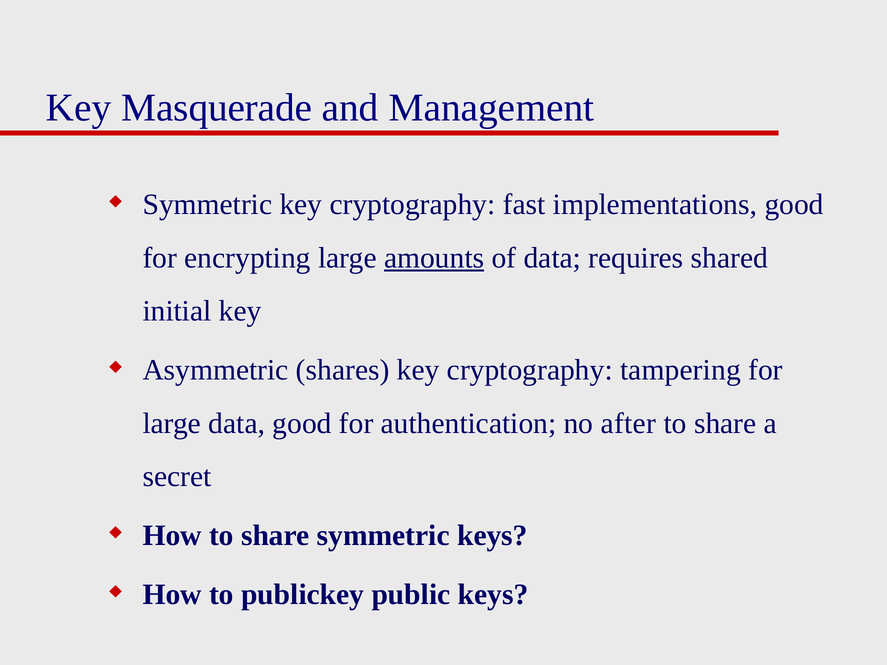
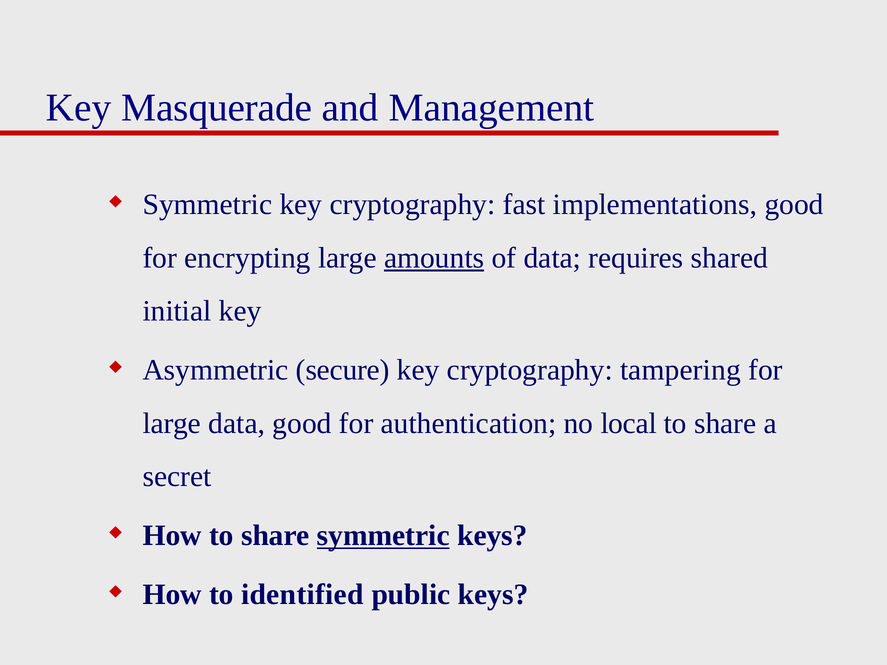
shares: shares -> secure
after: after -> local
symmetric at (383, 536) underline: none -> present
publickey: publickey -> identified
